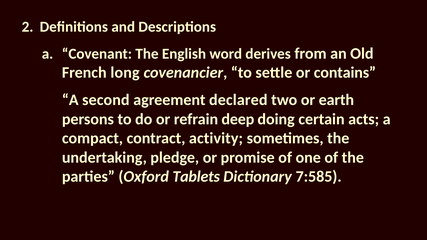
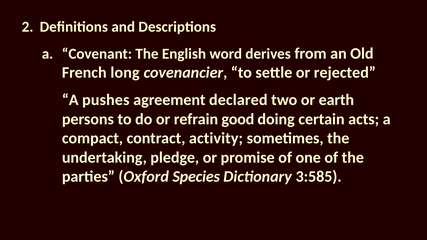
contains: contains -> rejected
second: second -> pushes
deep: deep -> good
Tablets: Tablets -> Species
7:585: 7:585 -> 3:585
